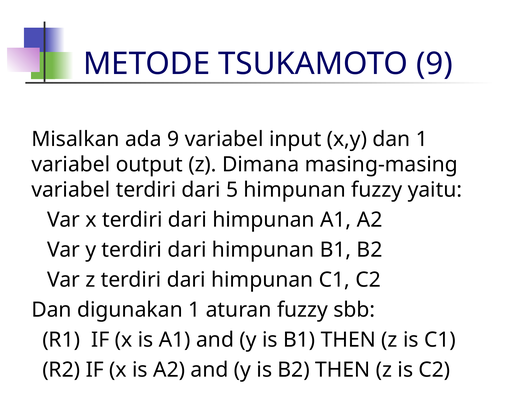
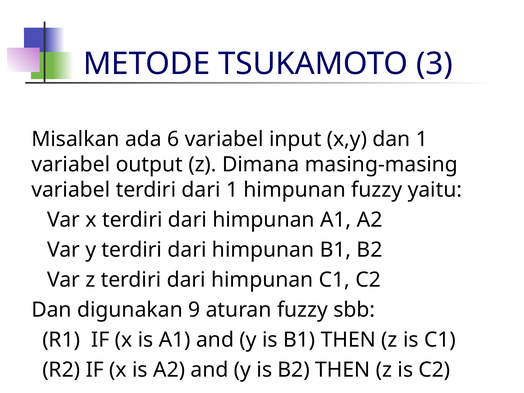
TSUKAMOTO 9: 9 -> 3
ada 9: 9 -> 6
dari 5: 5 -> 1
digunakan 1: 1 -> 9
